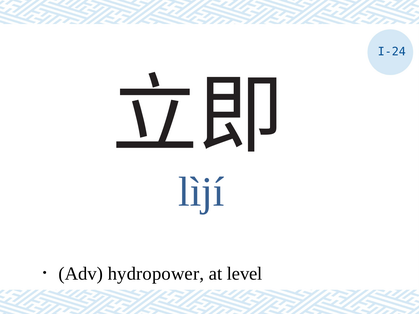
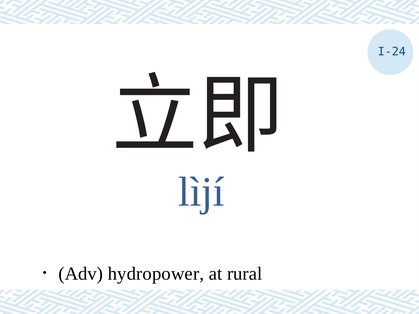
level: level -> rural
